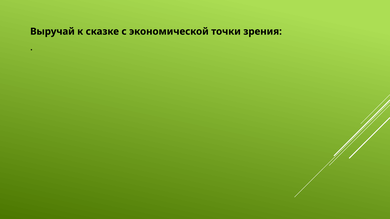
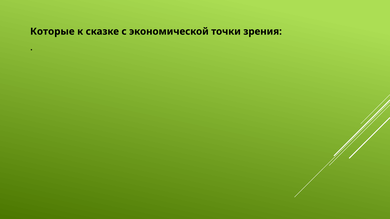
Выручай: Выручай -> Которые
